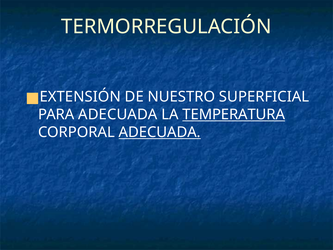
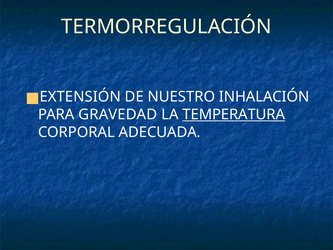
SUPERFICIAL: SUPERFICIAL -> INHALACIÓN
PARA ADECUADA: ADECUADA -> GRAVEDAD
ADECUADA at (160, 132) underline: present -> none
